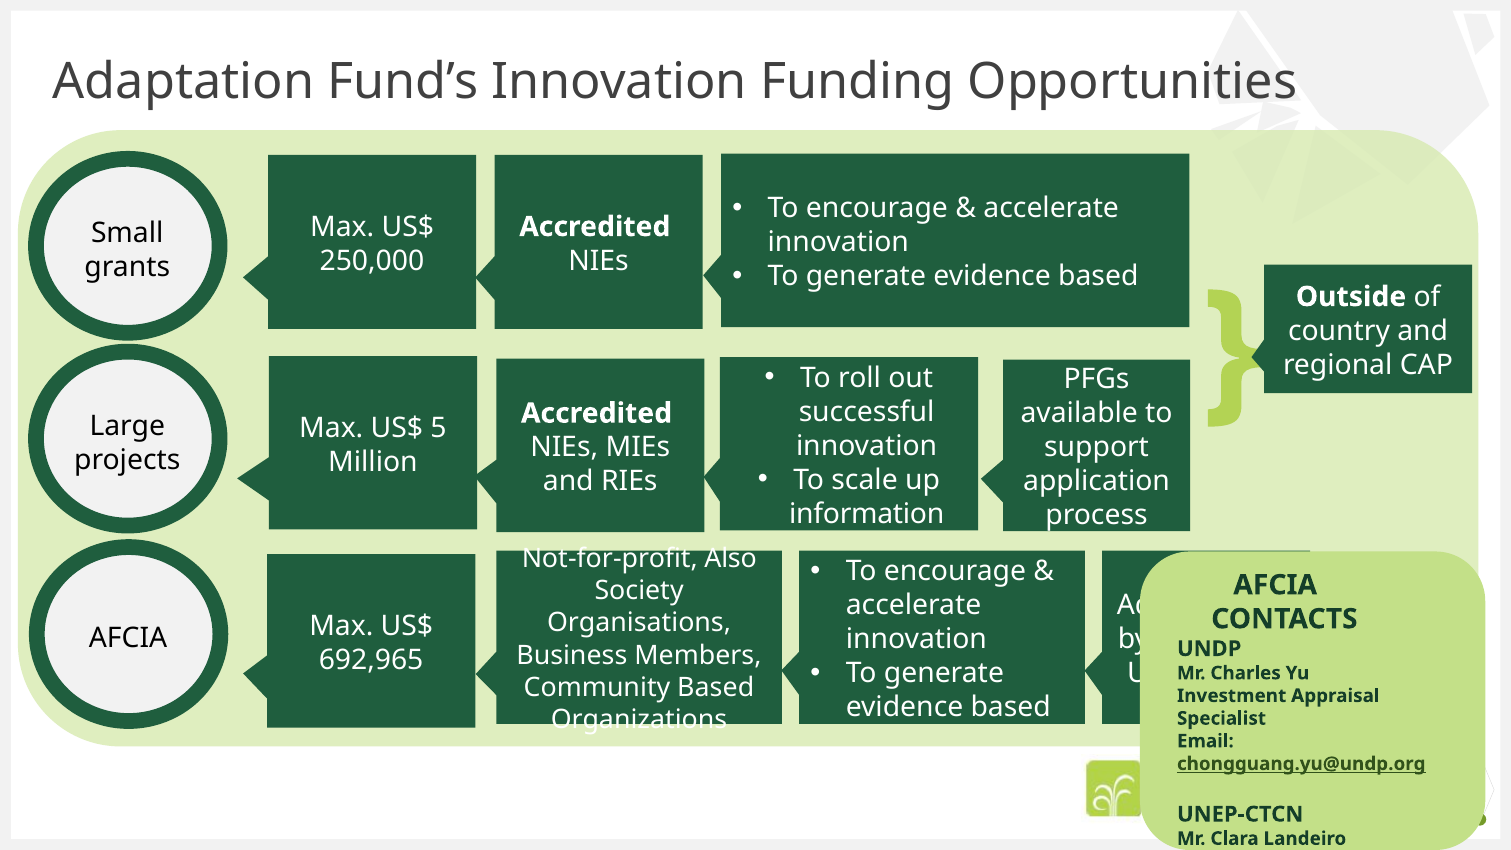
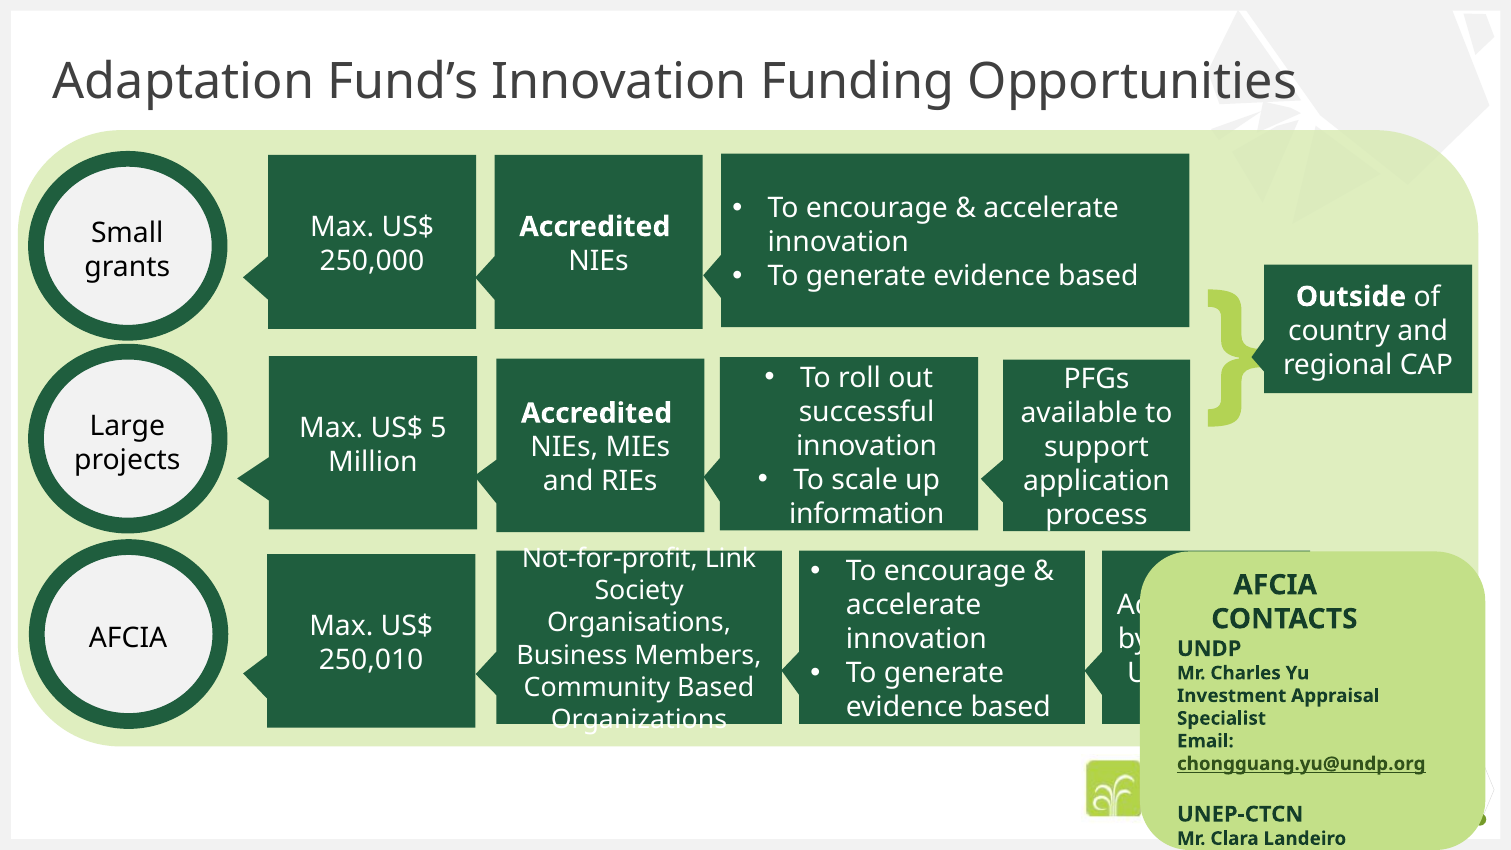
Also: Also -> Link
692,965: 692,965 -> 250,010
